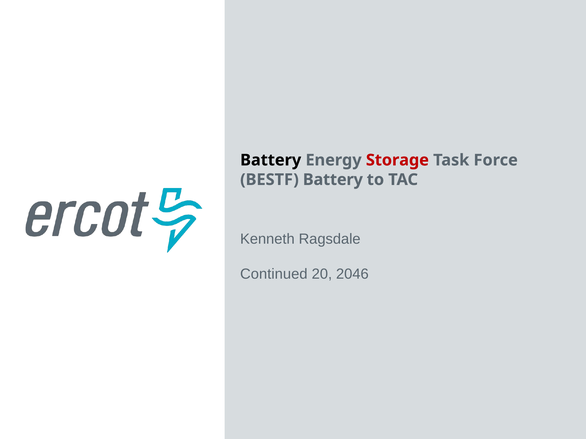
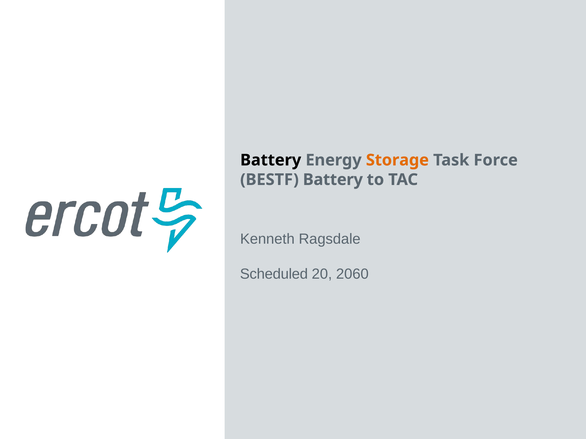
Storage colour: red -> orange
Continued: Continued -> Scheduled
2046: 2046 -> 2060
